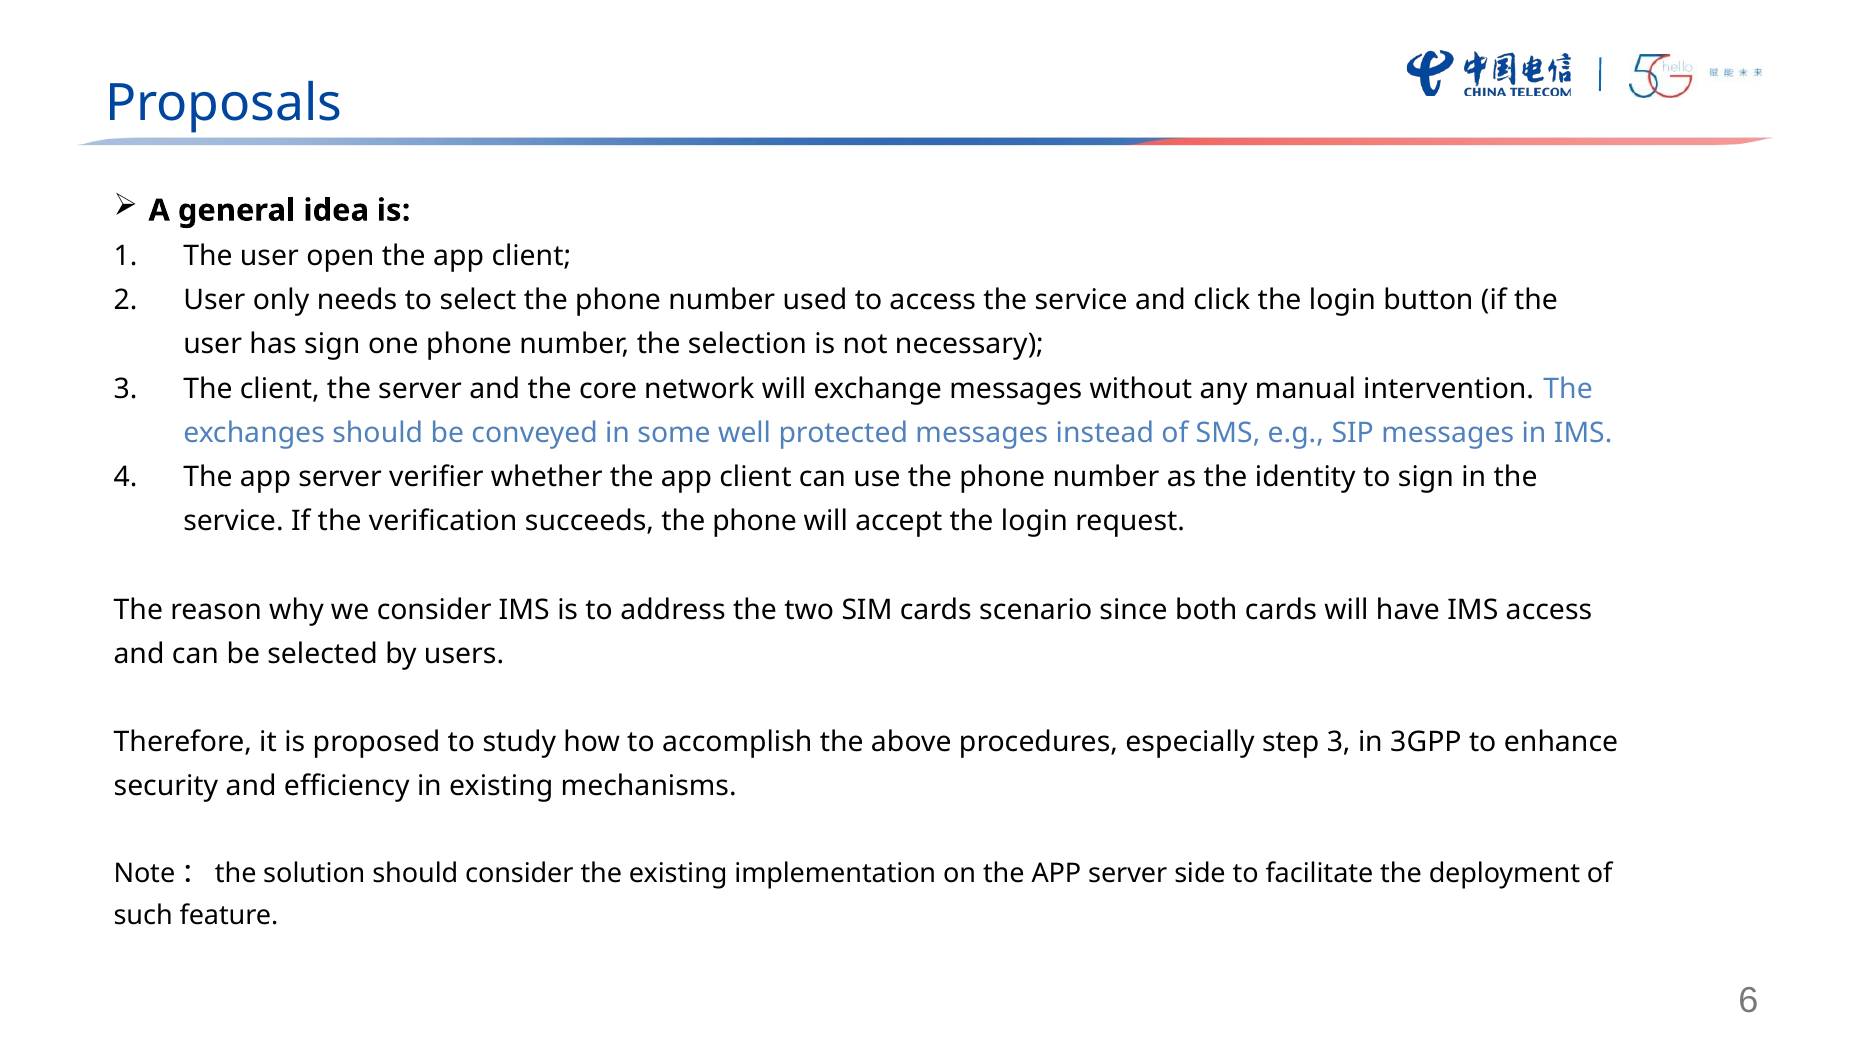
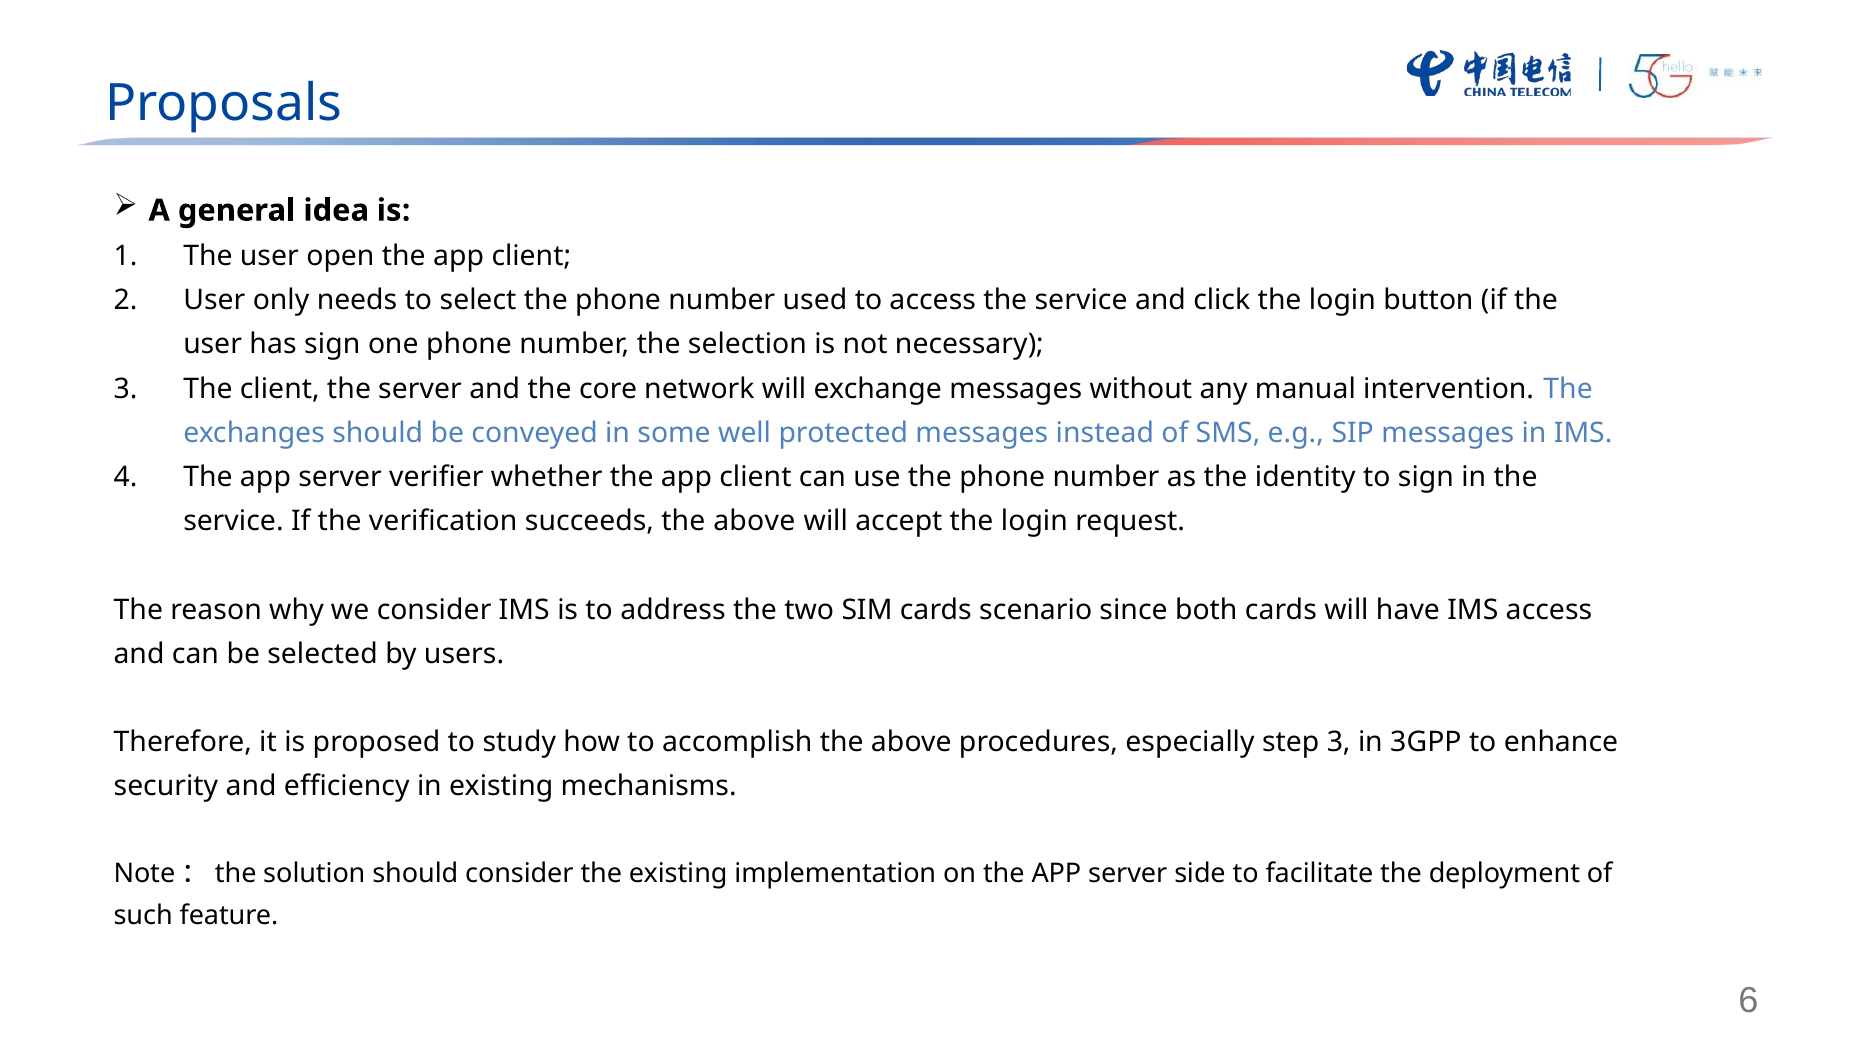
succeeds the phone: phone -> above
